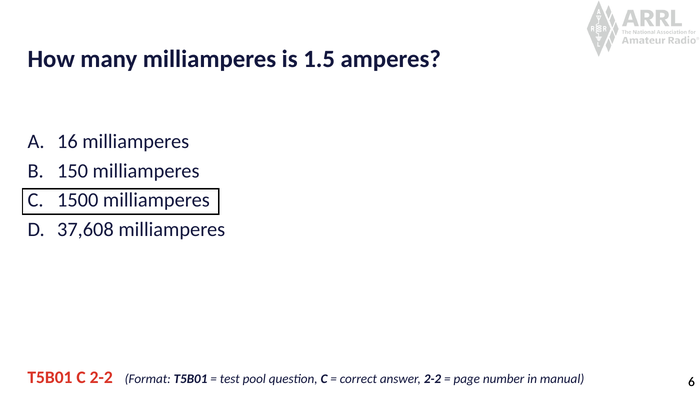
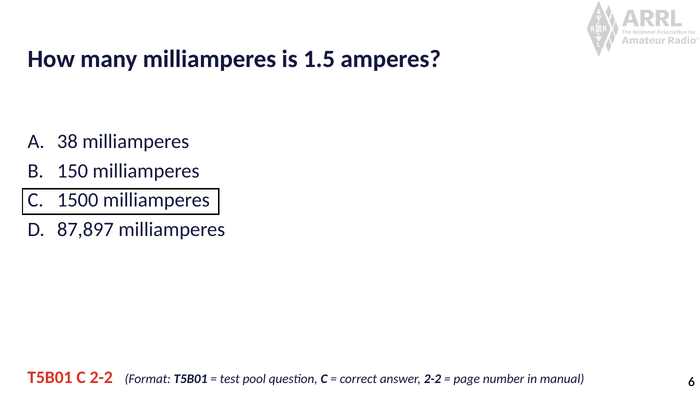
16: 16 -> 38
37,608: 37,608 -> 87,897
